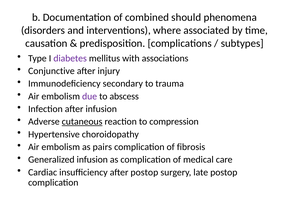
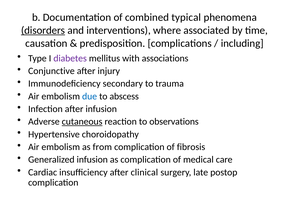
should: should -> typical
disorders underline: none -> present
subtypes: subtypes -> including
due colour: purple -> blue
compression: compression -> observations
pairs: pairs -> from
after postop: postop -> clinical
